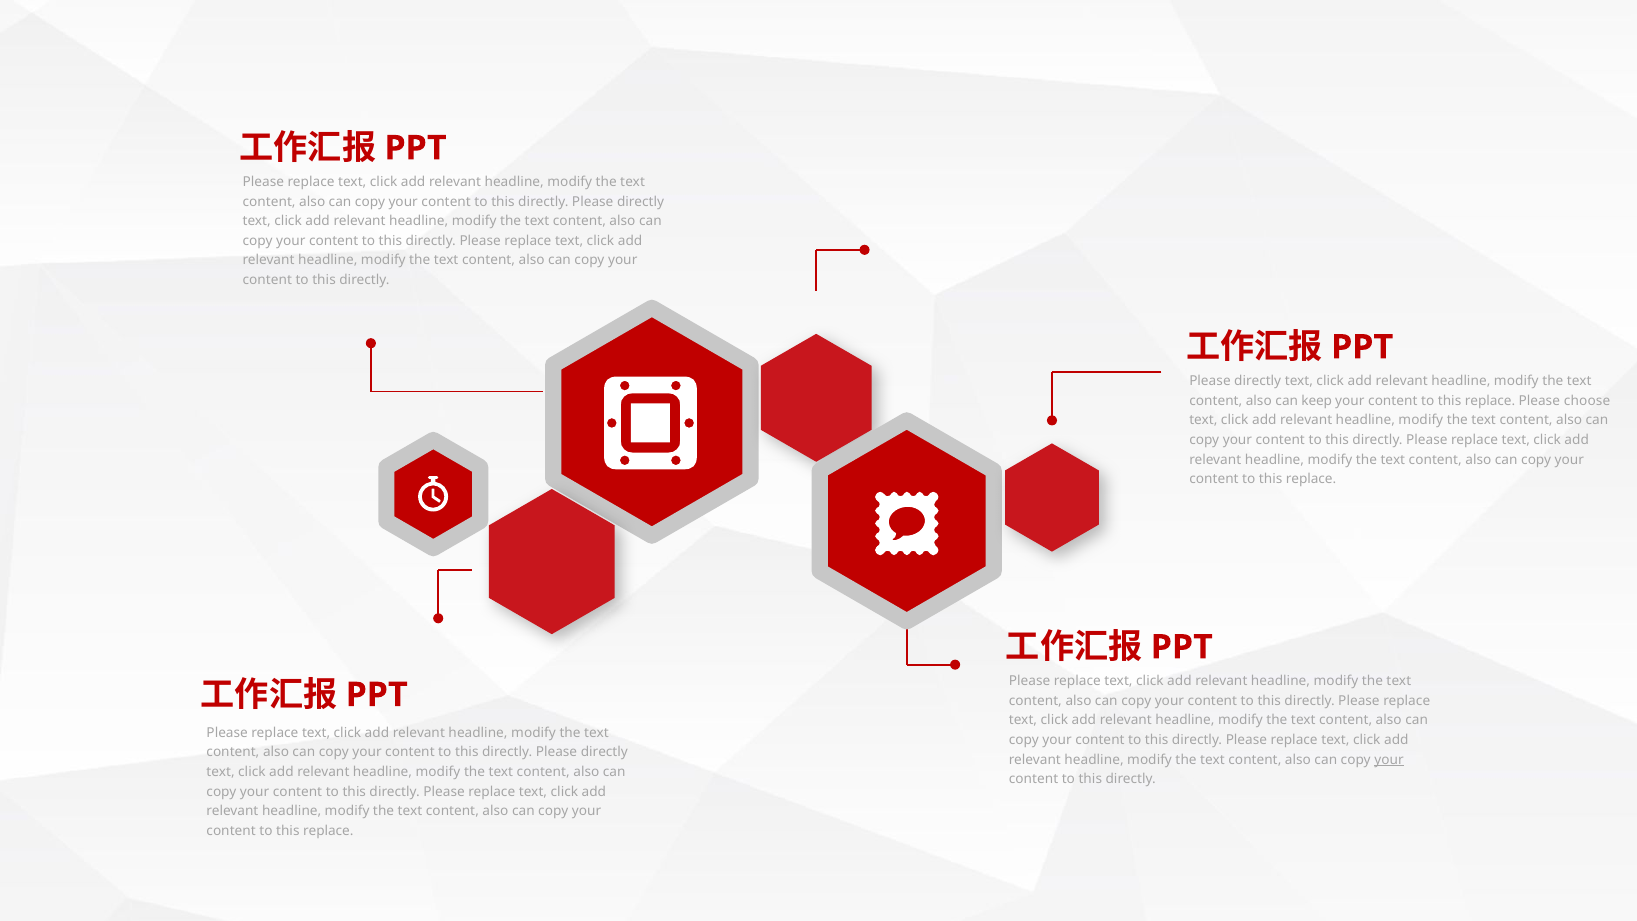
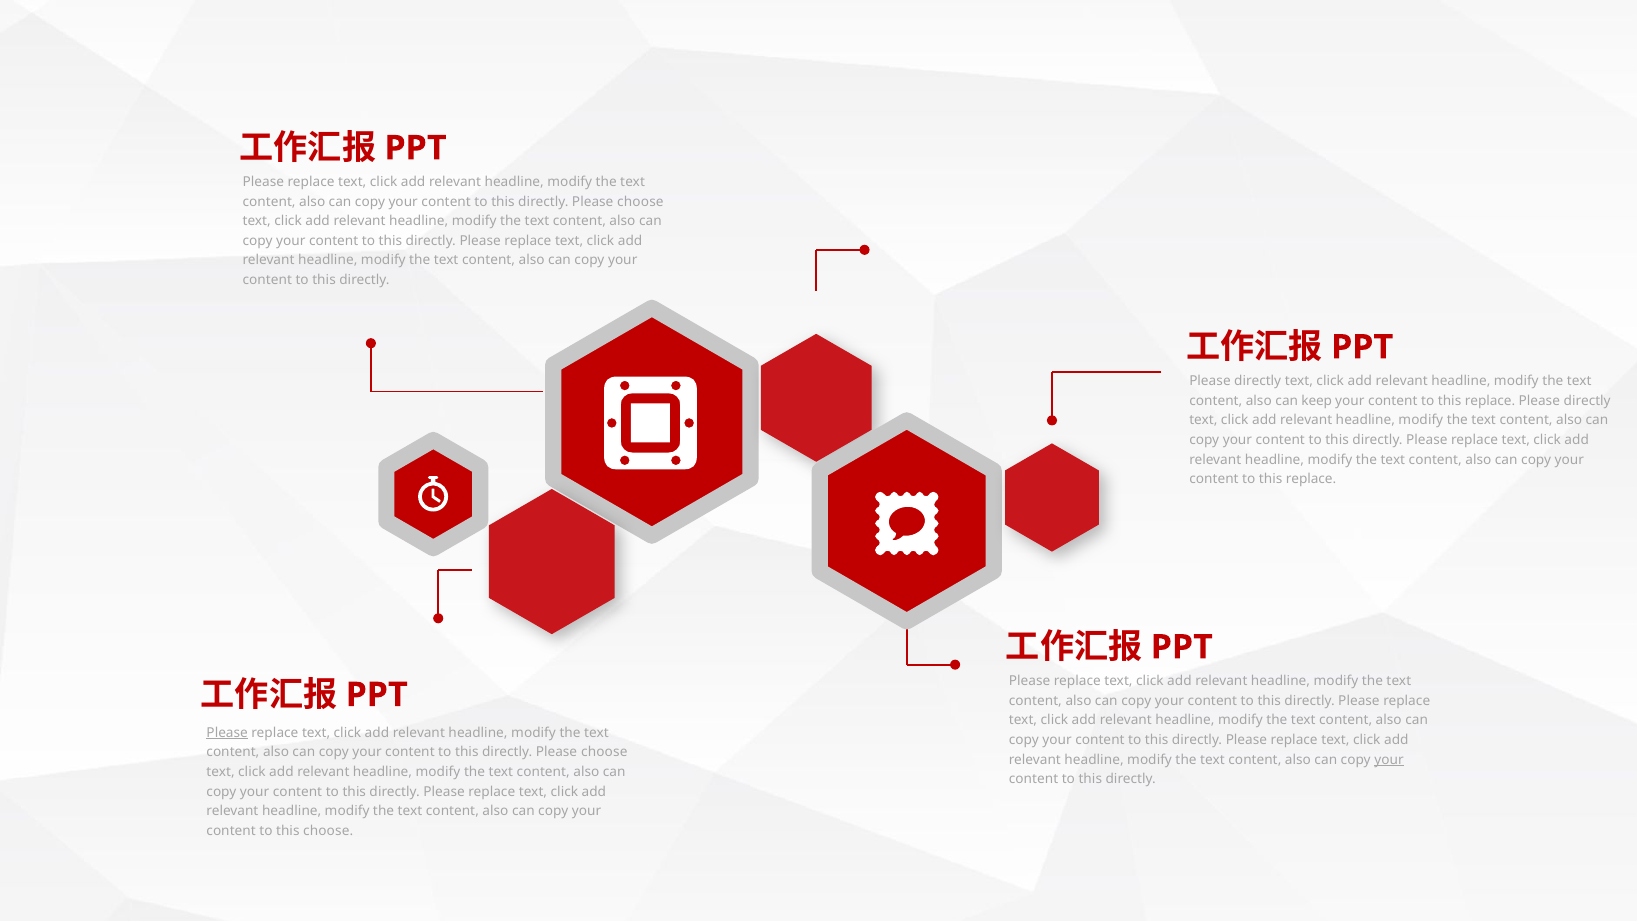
directly at (641, 202): directly -> choose
choose at (1587, 401): choose -> directly
Please at (227, 733) underline: none -> present
directly at (604, 752): directly -> choose
replace at (328, 831): replace -> choose
